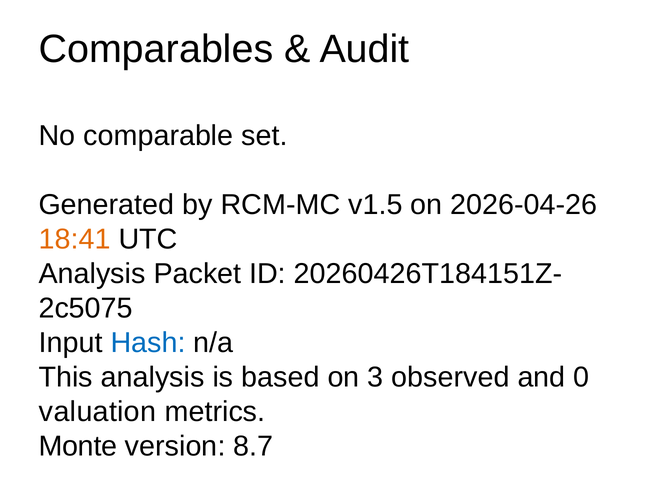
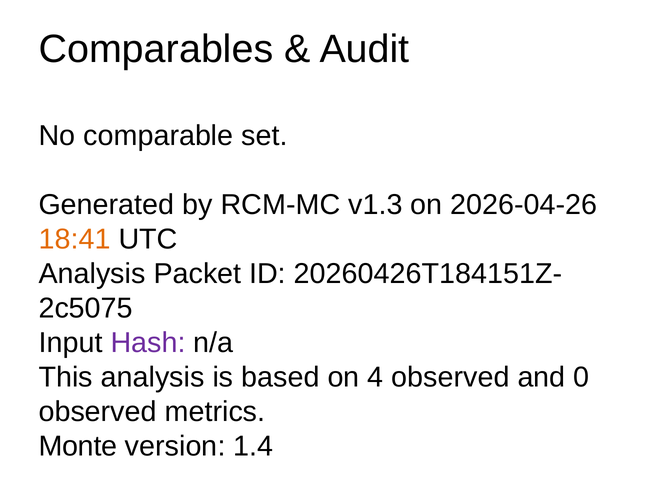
v1.5: v1.5 -> v1.3
Hash colour: blue -> purple
3: 3 -> 4
valuation at (98, 411): valuation -> observed
8.7: 8.7 -> 1.4
